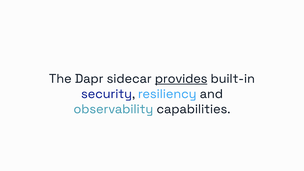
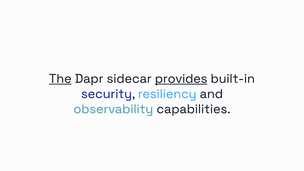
The underline: none -> present
